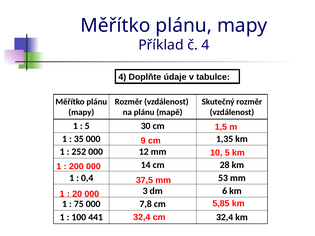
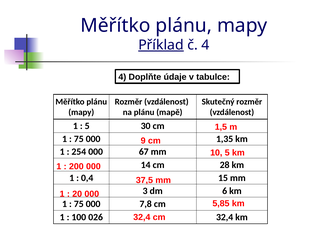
Příklad underline: none -> present
35 at (79, 139): 35 -> 75
252: 252 -> 254
12: 12 -> 67
53: 53 -> 15
441: 441 -> 026
